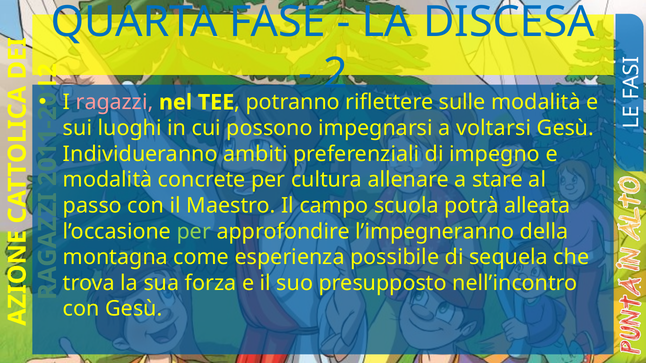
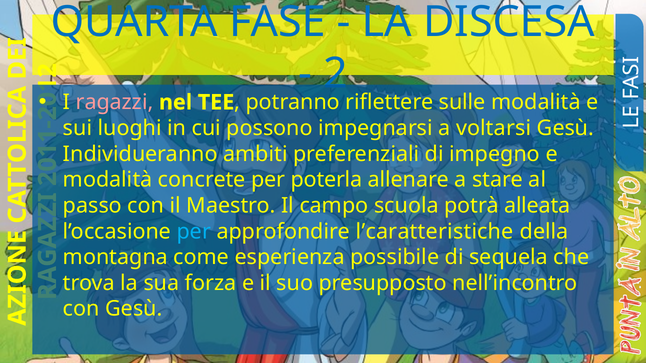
cultura: cultura -> poterla
per at (194, 232) colour: light green -> light blue
l’impegneranno: l’impegneranno -> l’caratteristiche
